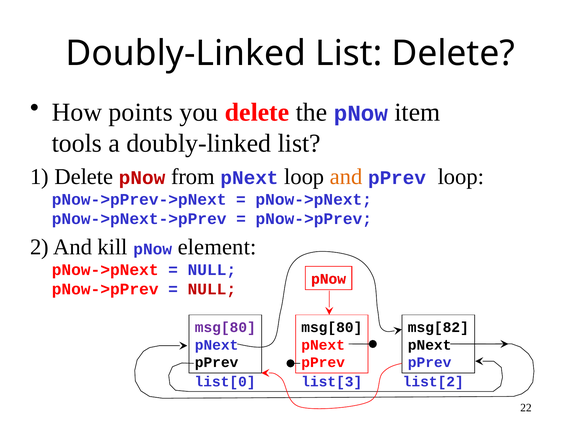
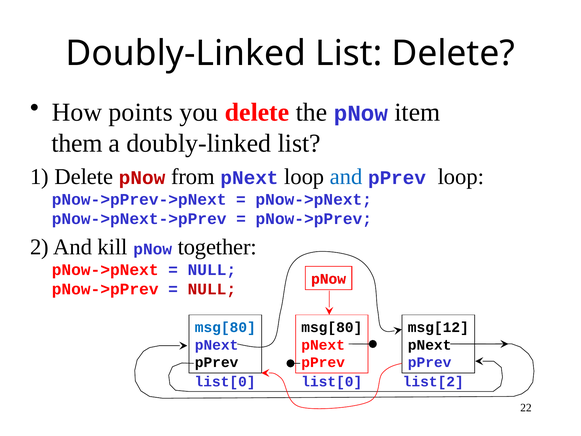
tools: tools -> them
and at (346, 177) colour: orange -> blue
element: element -> together
msg[80 at (225, 327) colour: purple -> blue
msg[82: msg[82 -> msg[12
list[0 list[3: list[3 -> list[0
